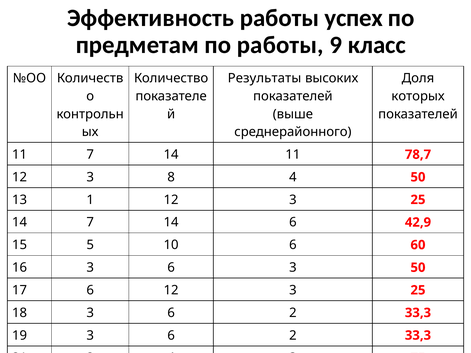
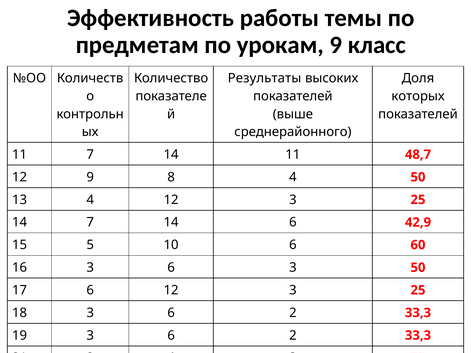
успех: успех -> темы
по работы: работы -> урокам
78,7: 78,7 -> 48,7
3 at (90, 177): 3 -> 9
13 1: 1 -> 4
